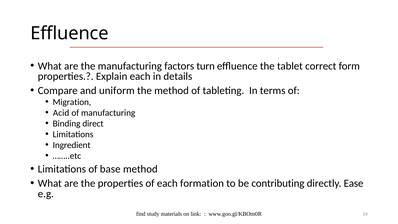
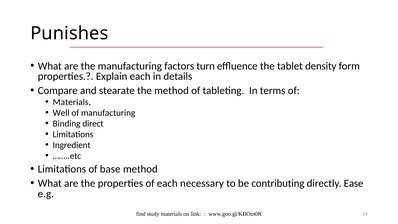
Effluence at (69, 33): Effluence -> Punishes
correct: correct -> density
uniform: uniform -> stearate
Migration at (72, 102): Migration -> Materials
Acid: Acid -> Well
formation: formation -> necessary
